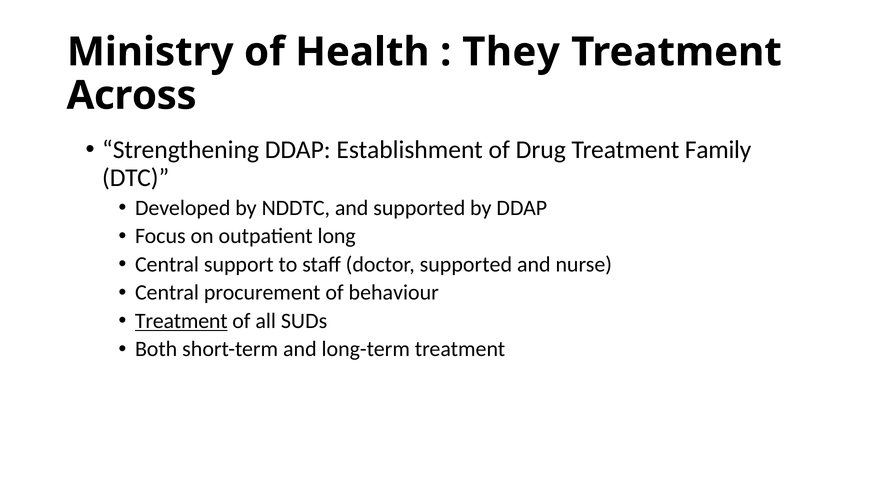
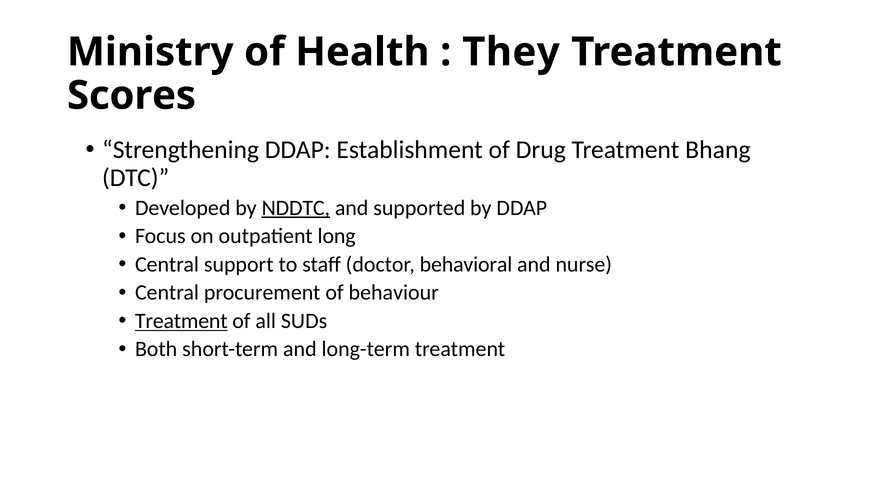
Across: Across -> Scores
Family: Family -> Bhang
NDDTC underline: none -> present
doctor supported: supported -> behavioral
